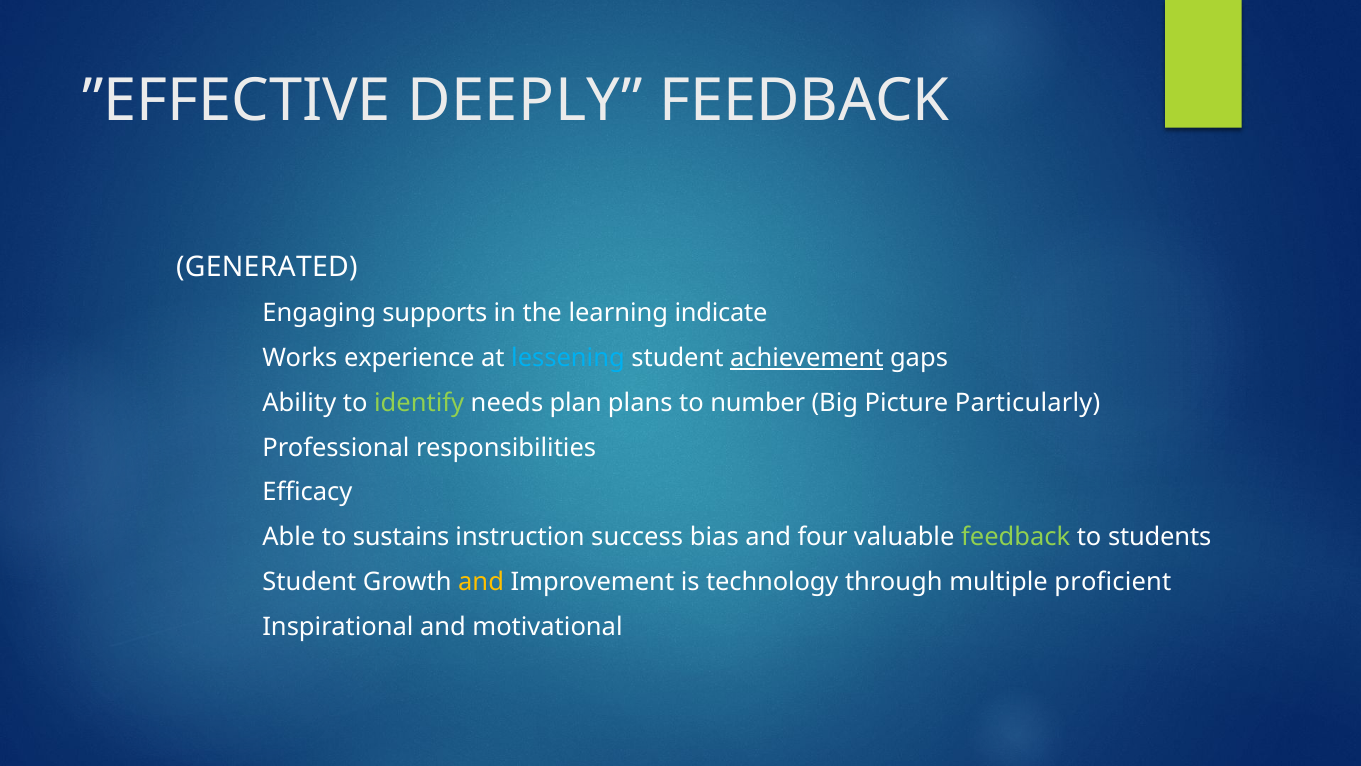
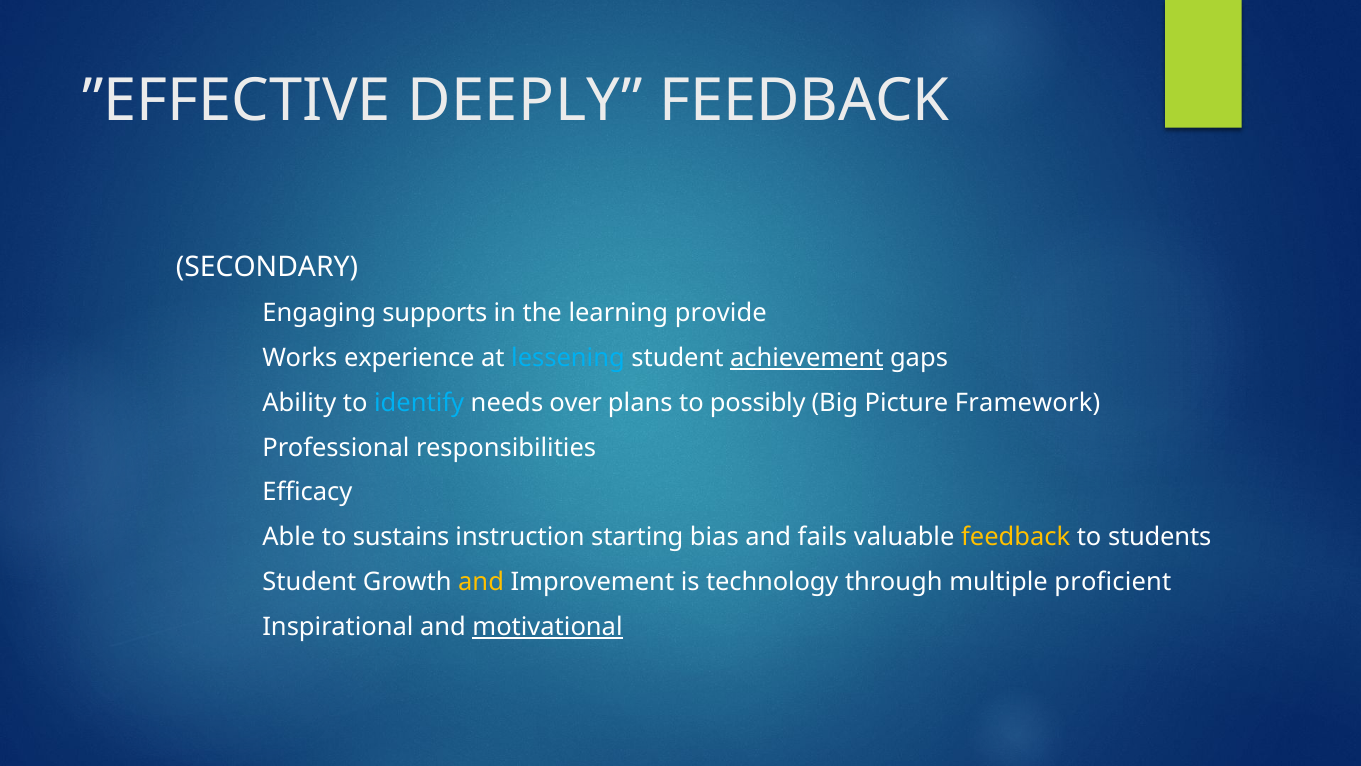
GENERATED: GENERATED -> SECONDARY
indicate: indicate -> provide
identify colour: light green -> light blue
plan: plan -> over
number: number -> possibly
Particularly: Particularly -> Framework
success: success -> starting
four: four -> fails
feedback at (1016, 537) colour: light green -> yellow
motivational underline: none -> present
